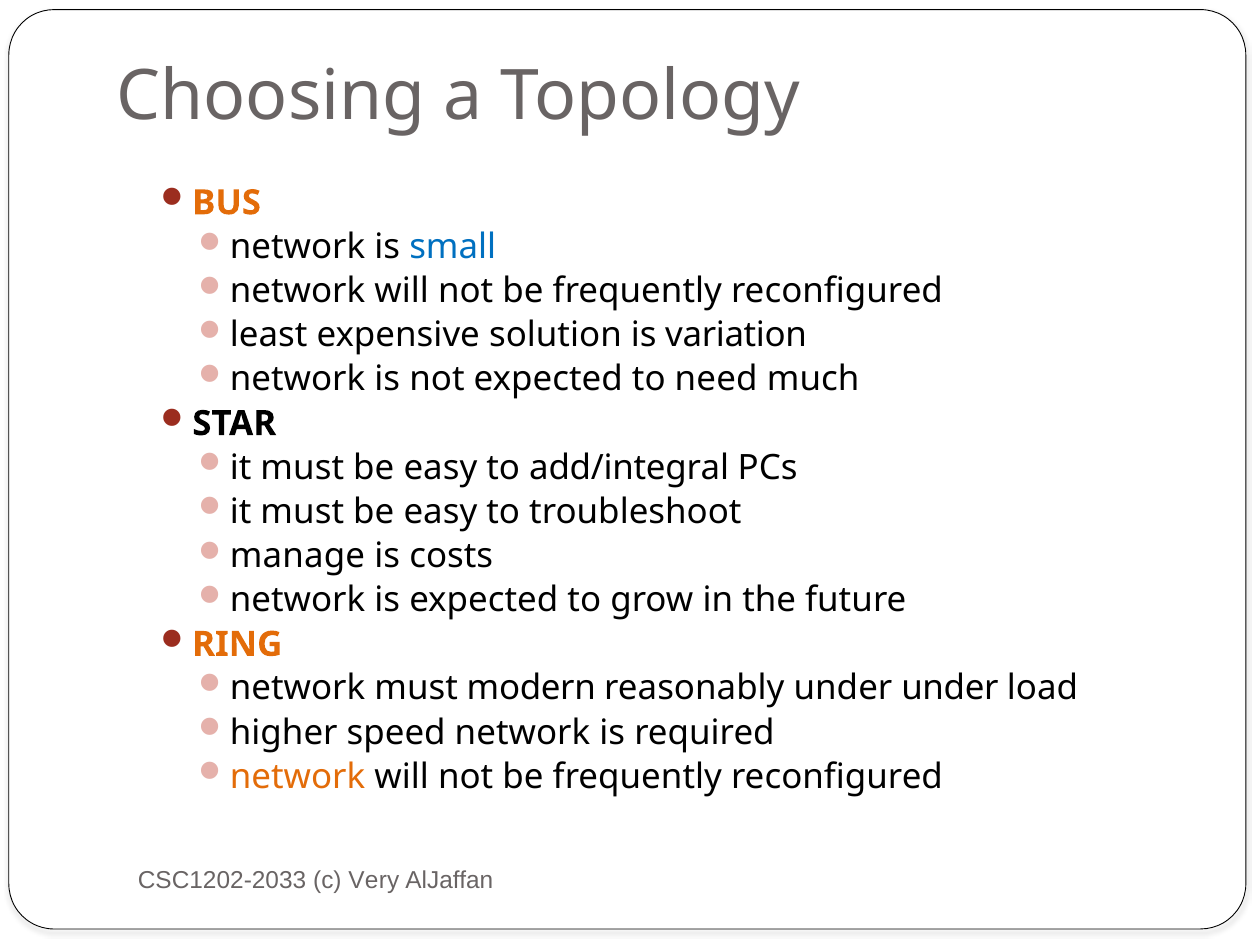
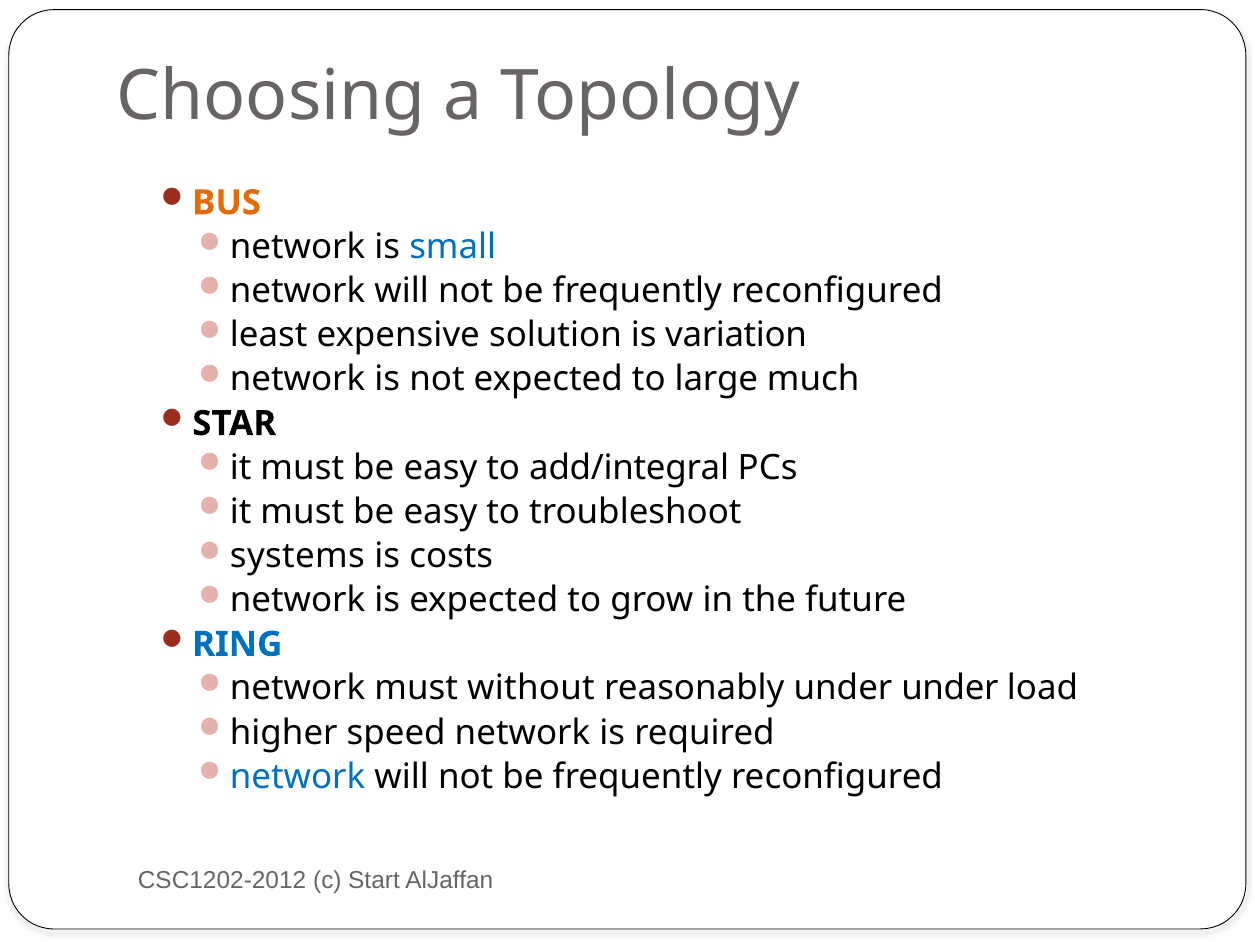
need: need -> large
manage: manage -> systems
RING colour: orange -> blue
modern: modern -> without
network at (298, 776) colour: orange -> blue
CSC1202-2033: CSC1202-2033 -> CSC1202-2012
Very: Very -> Start
